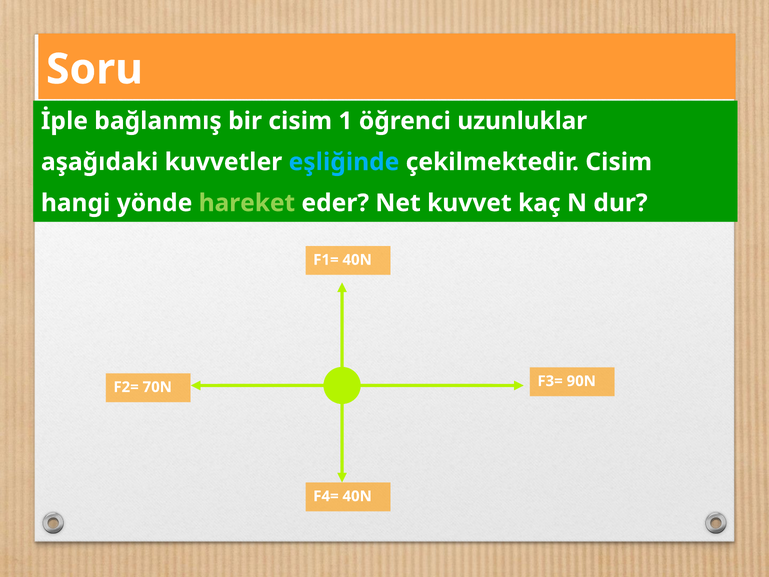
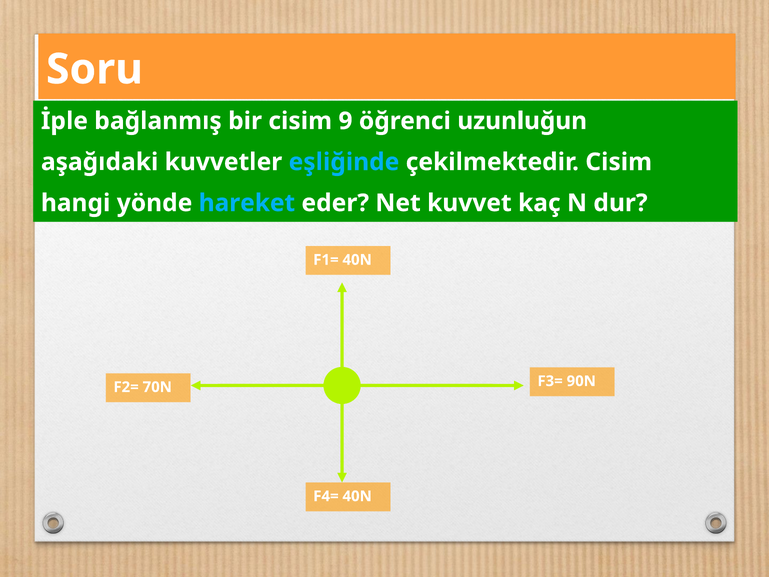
1: 1 -> 9
uzunluklar: uzunluklar -> uzunluğun
hareket colour: light green -> light blue
